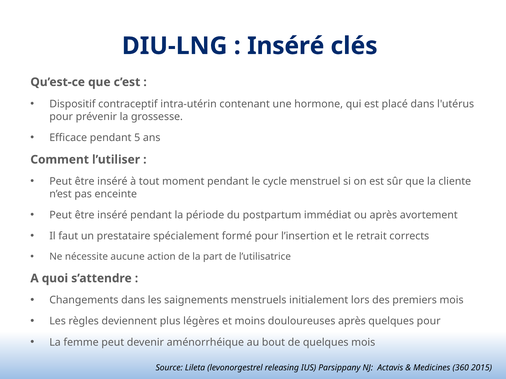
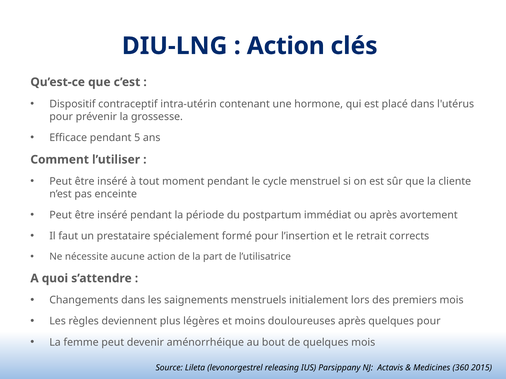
Inséré at (286, 46): Inséré -> Action
